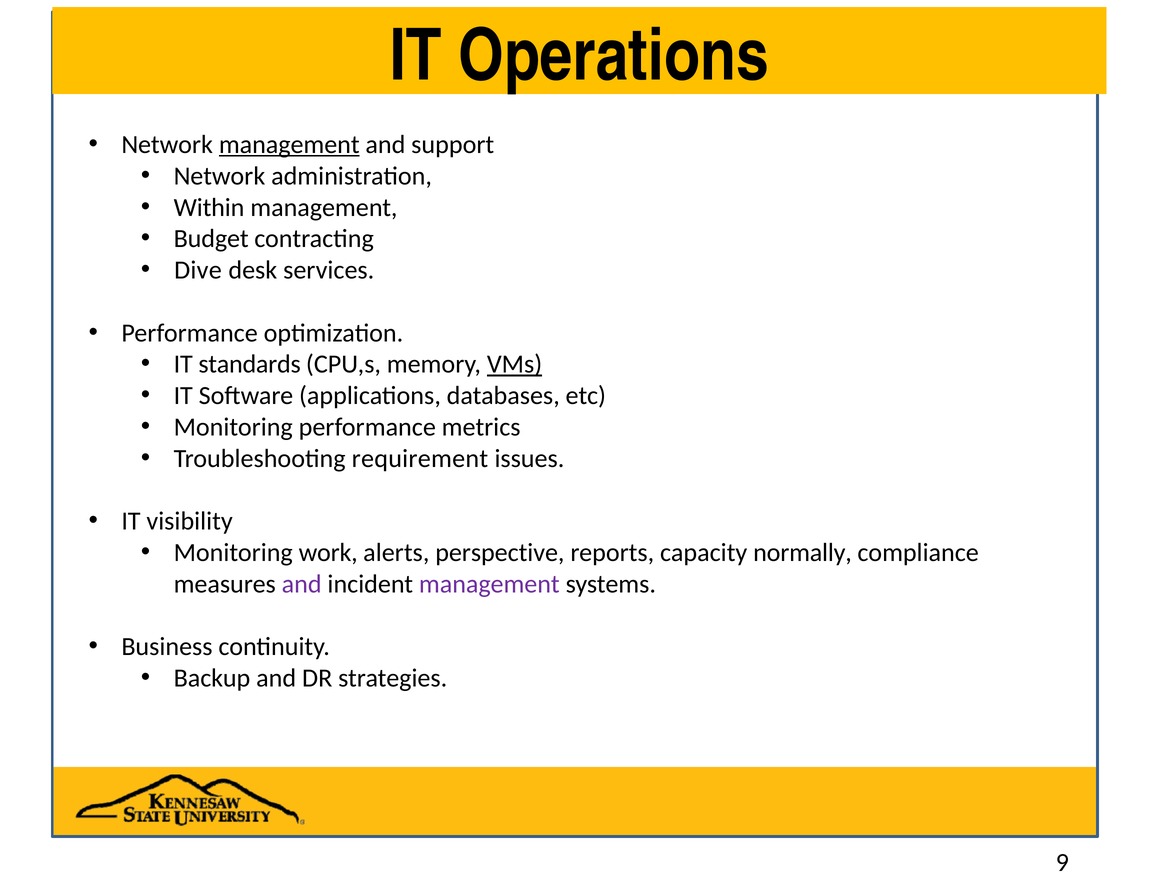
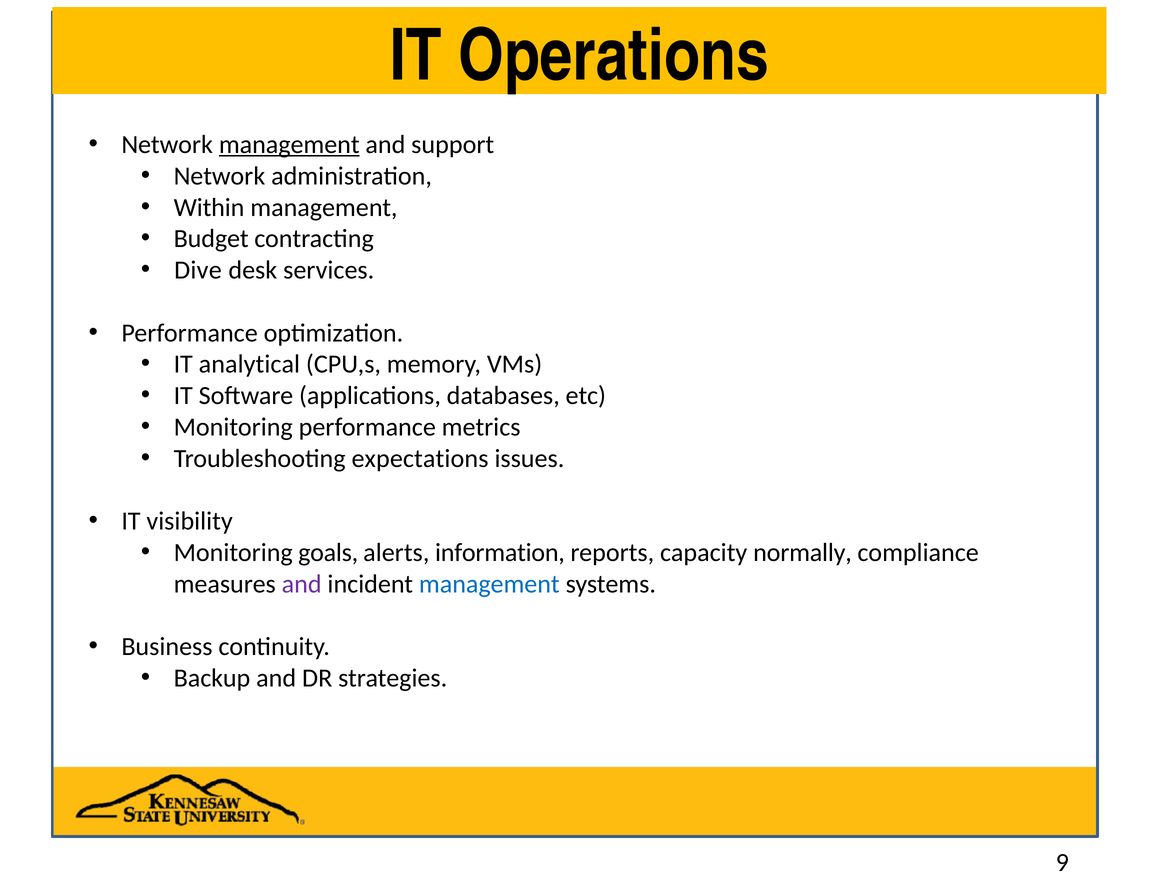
standards: standards -> analytical
VMs underline: present -> none
requirement: requirement -> expectations
work: work -> goals
perspective: perspective -> information
management at (489, 584) colour: purple -> blue
